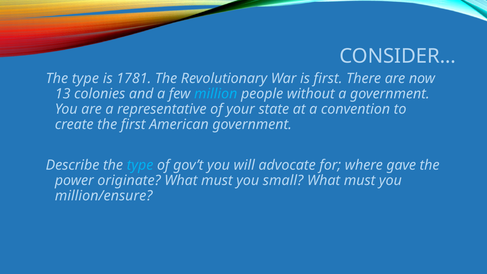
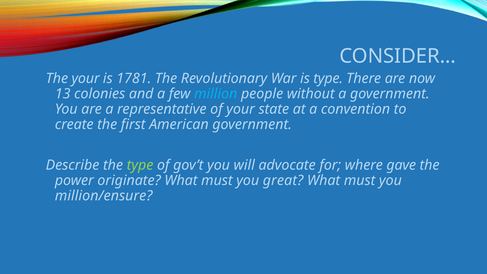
type at (85, 78): type -> your
is first: first -> type
type at (140, 165) colour: light blue -> light green
small: small -> great
